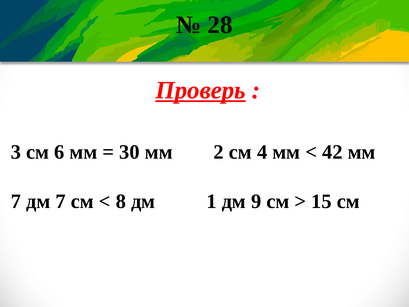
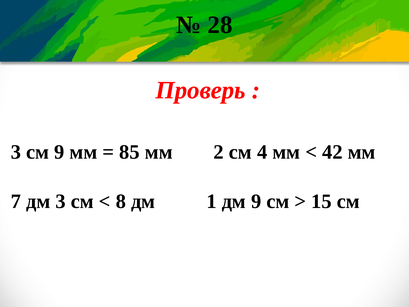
Проверь underline: present -> none
см 6: 6 -> 9
30: 30 -> 85
дм 7: 7 -> 3
